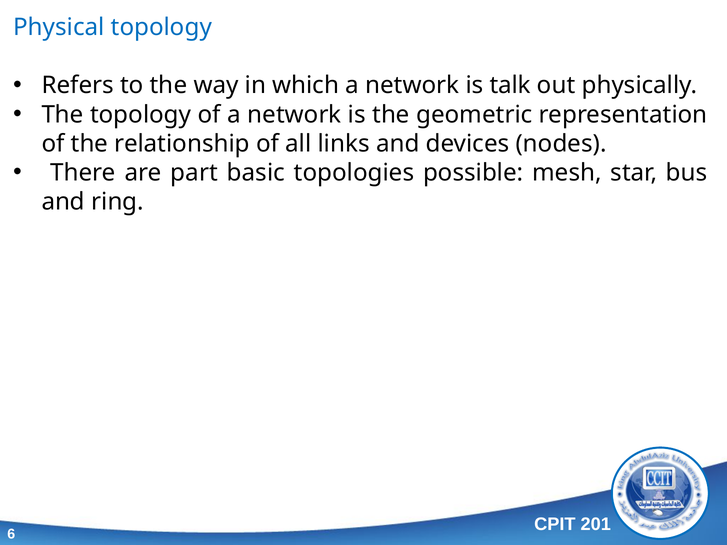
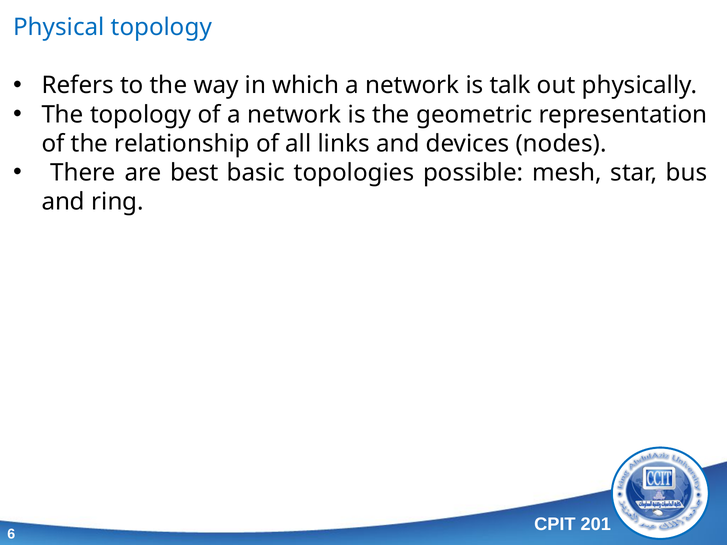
part: part -> best
